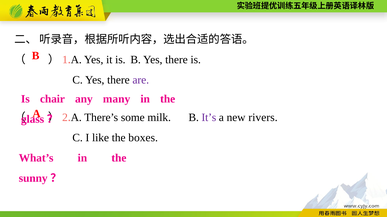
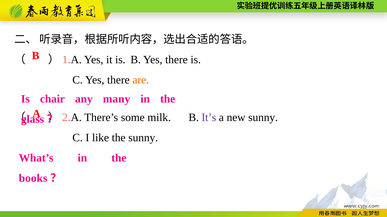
are colour: purple -> orange
new rivers: rivers -> sunny
the boxes: boxes -> sunny
sunny: sunny -> books
